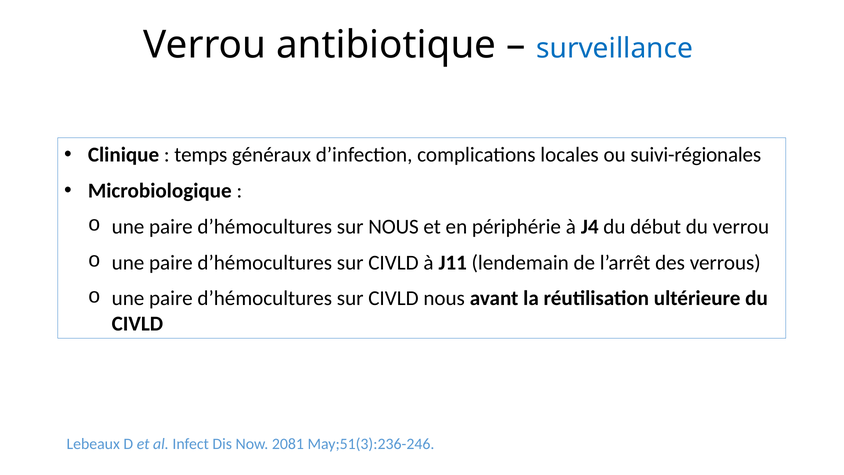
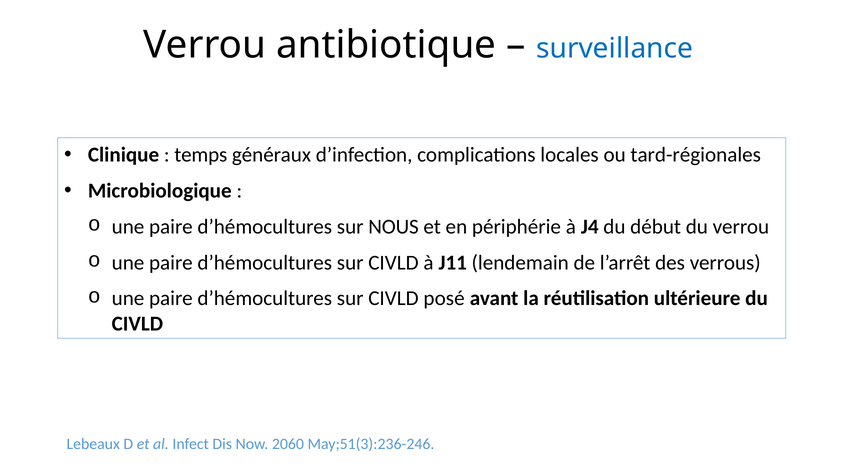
suivi-régionales: suivi-régionales -> tard-régionales
CIVLD nous: nous -> posé
2081: 2081 -> 2060
